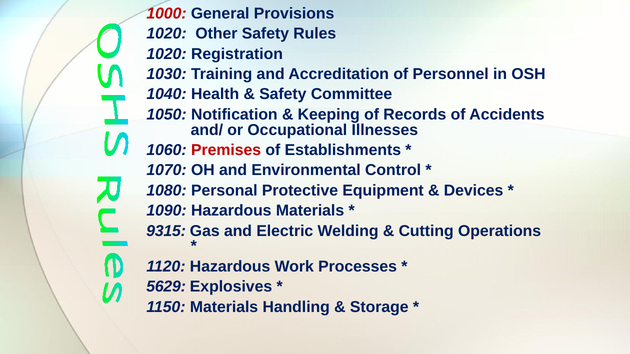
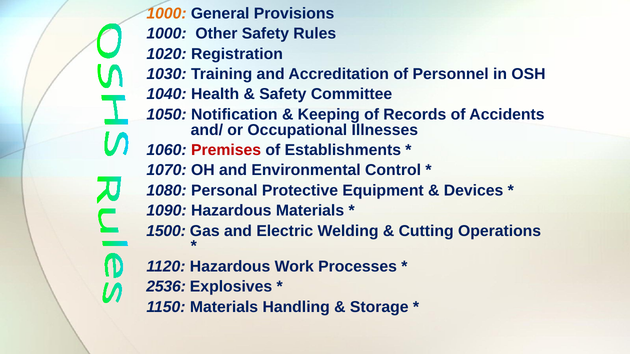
1000 at (167, 13) colour: red -> orange
1020 at (167, 34): 1020 -> 1000
9315: 9315 -> 1500
5629: 5629 -> 2536
